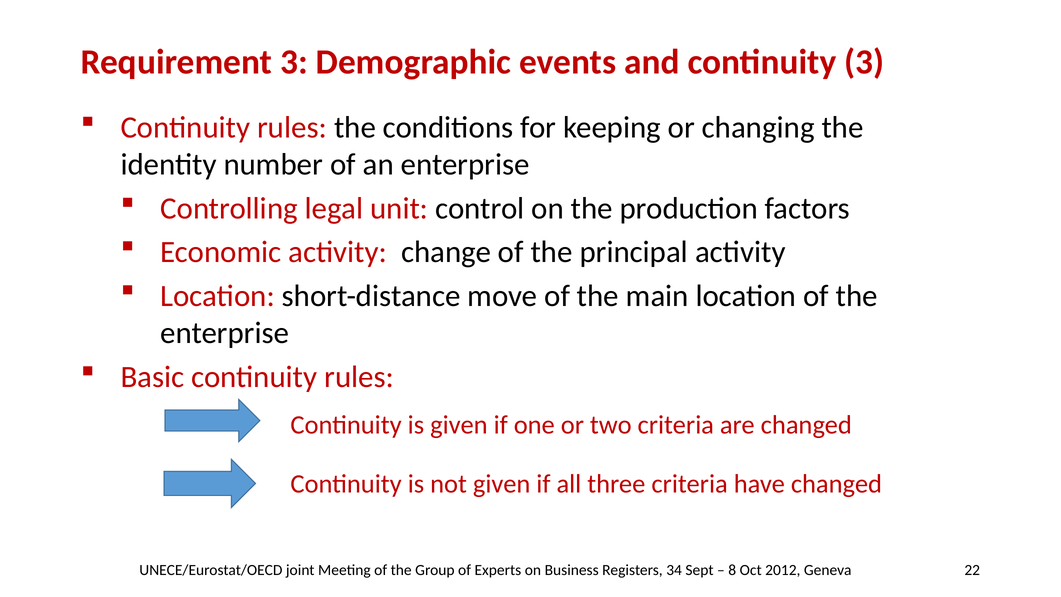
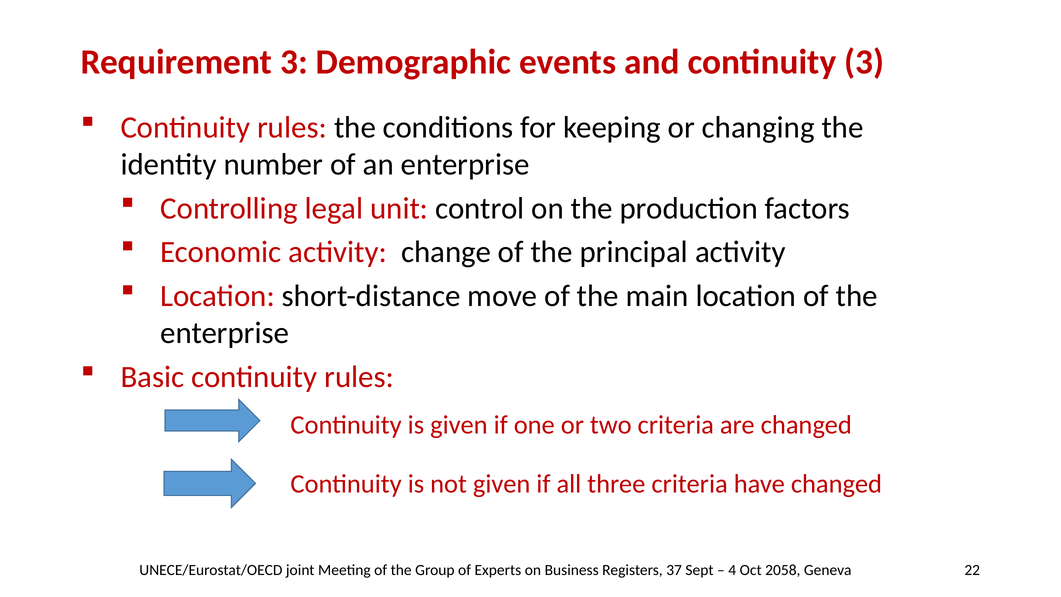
34: 34 -> 37
8: 8 -> 4
2012: 2012 -> 2058
